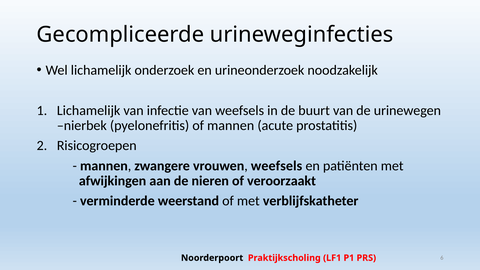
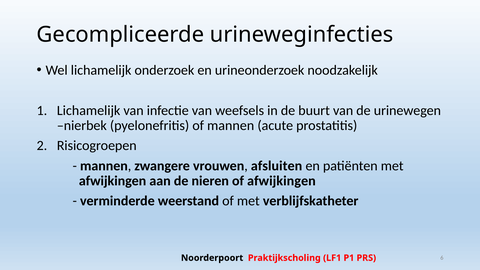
vrouwen weefsels: weefsels -> afsluiten
of veroorzaakt: veroorzaakt -> afwijkingen
